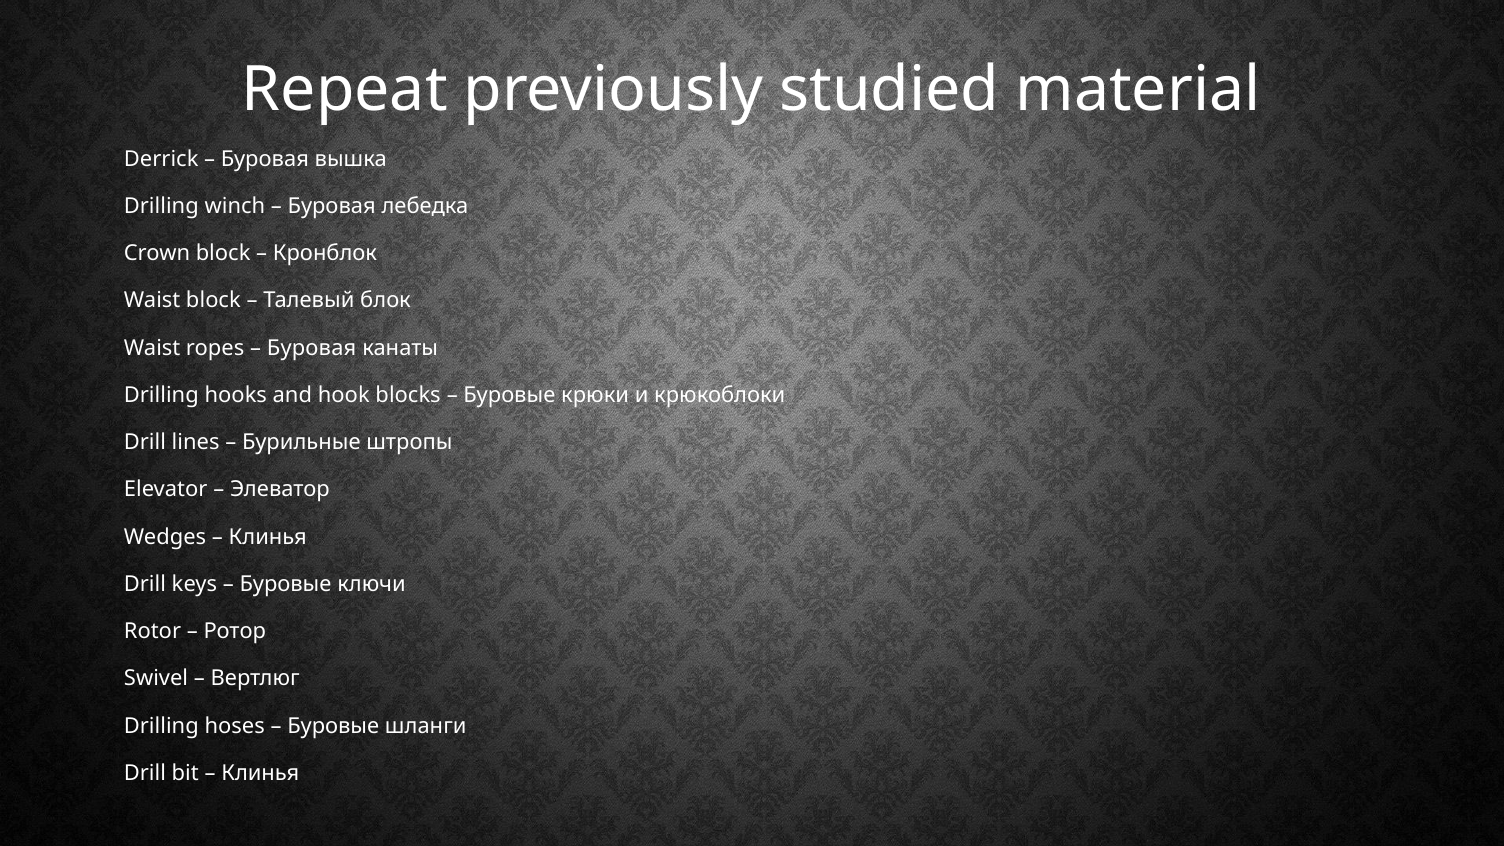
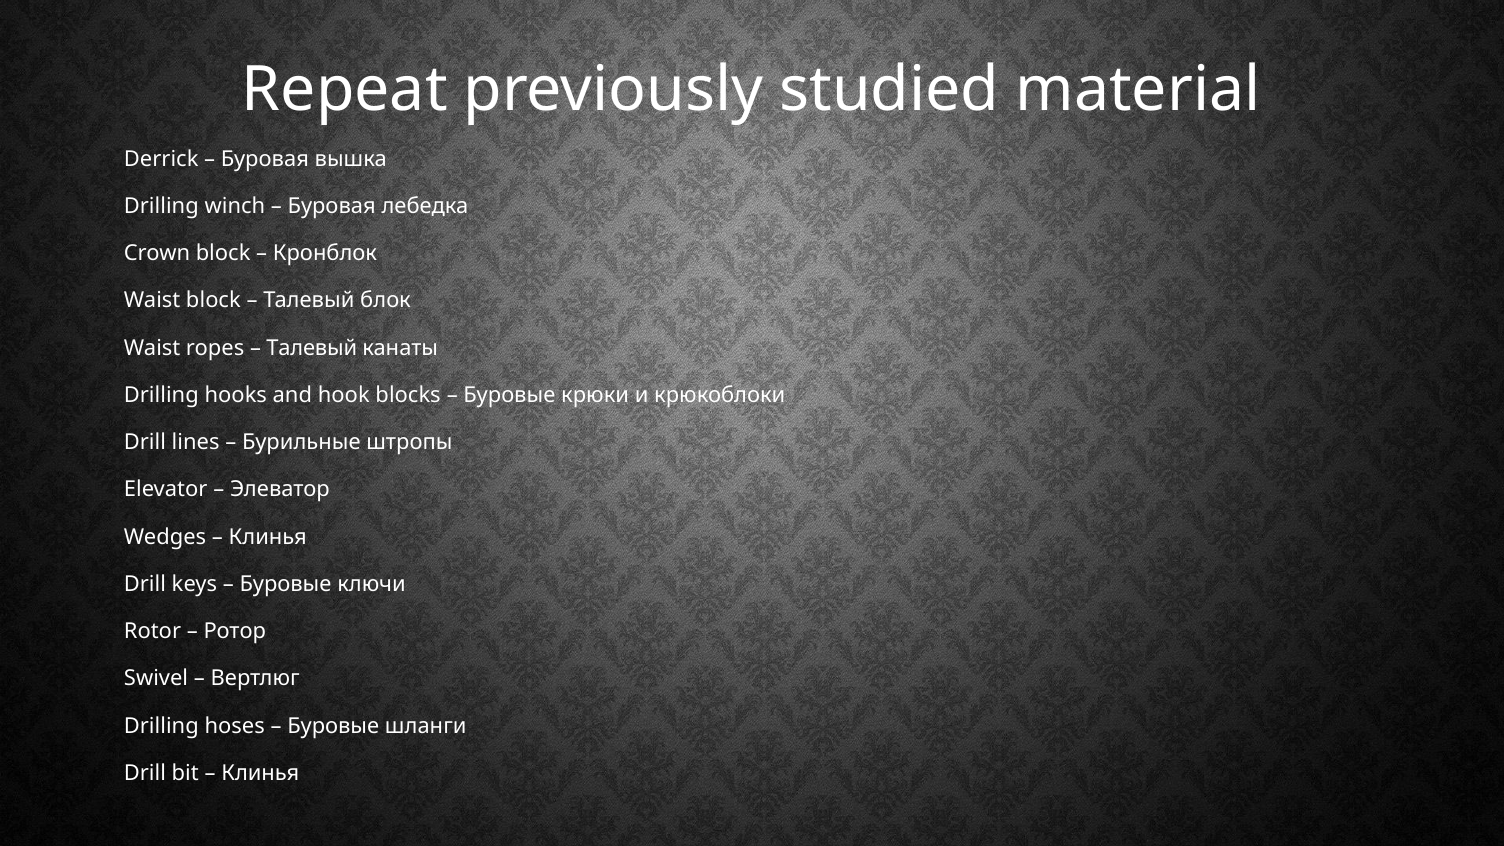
Буровая at (312, 348): Буровая -> Талевый
